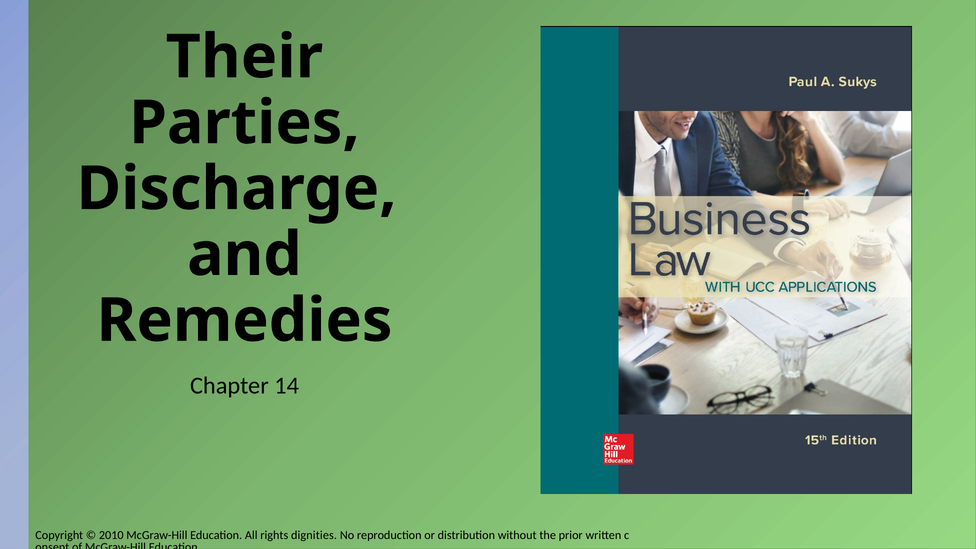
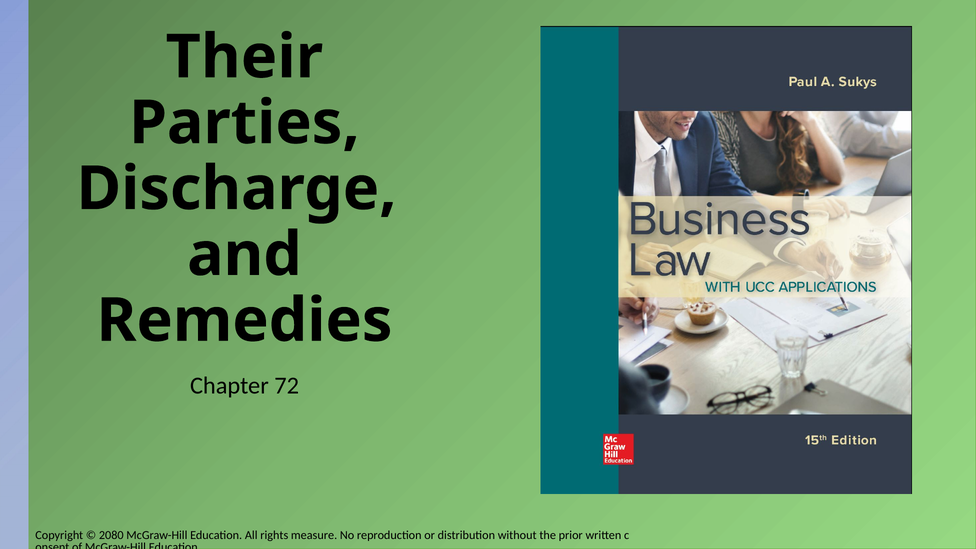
14: 14 -> 72
2010: 2010 -> 2080
dignities: dignities -> measure
